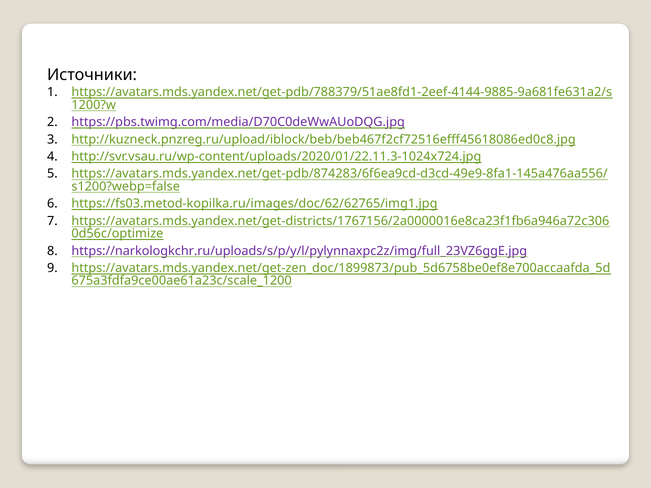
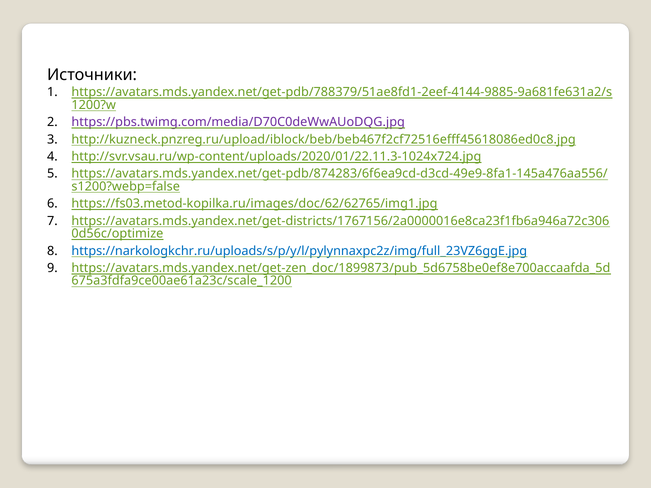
https://narkologkchr.ru/uploads/s/p/y/l/pylynnaxpc2z/img/full_23VZ6ggE.jpg colour: purple -> blue
